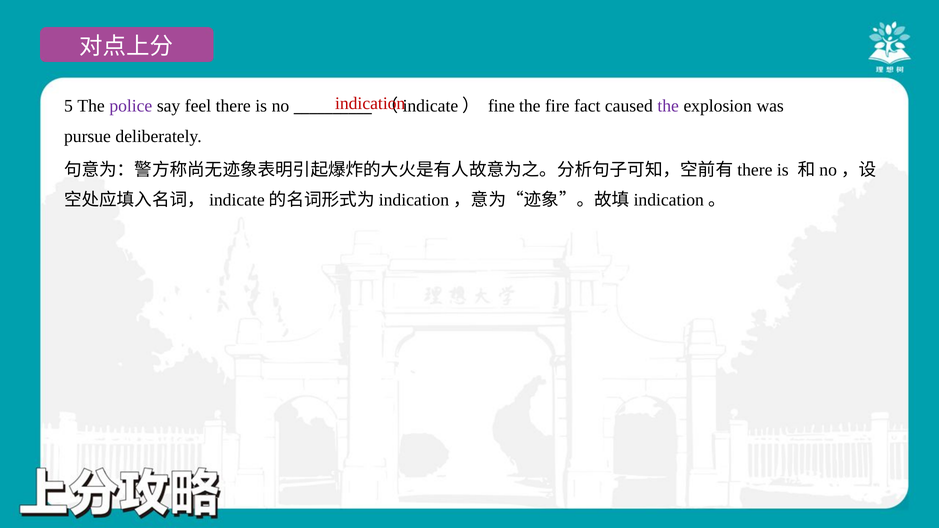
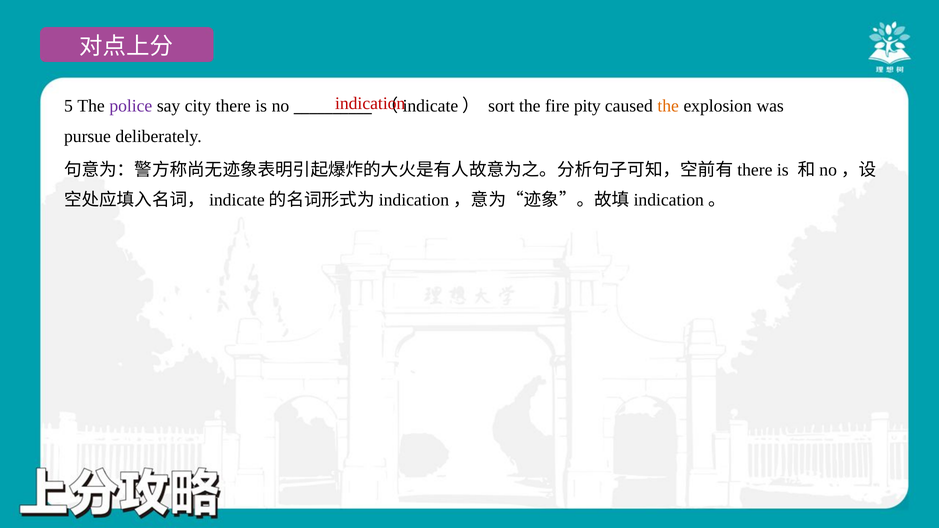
feel: feel -> city
fine: fine -> sort
fact: fact -> pity
the at (668, 106) colour: purple -> orange
